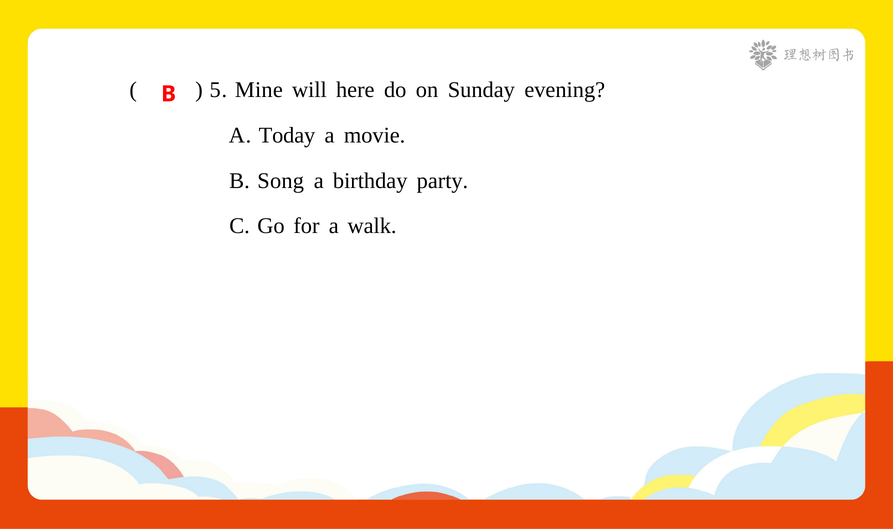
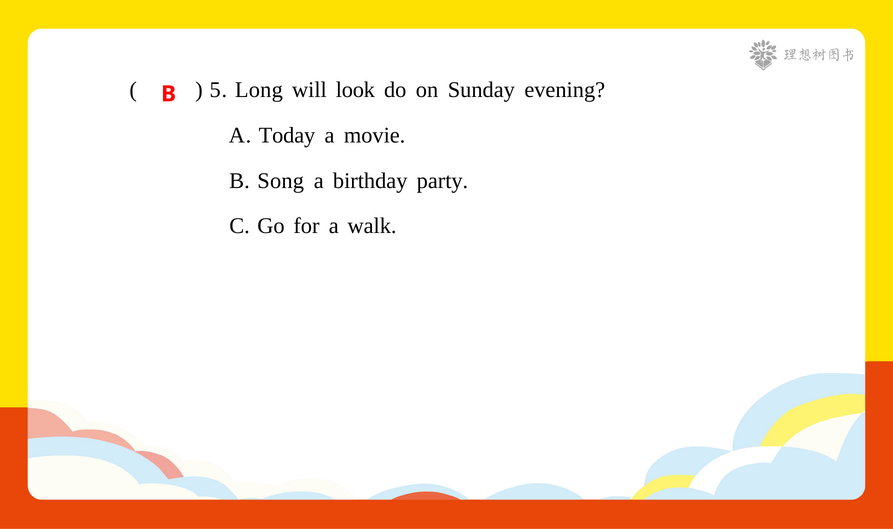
Mine: Mine -> Long
here: here -> look
